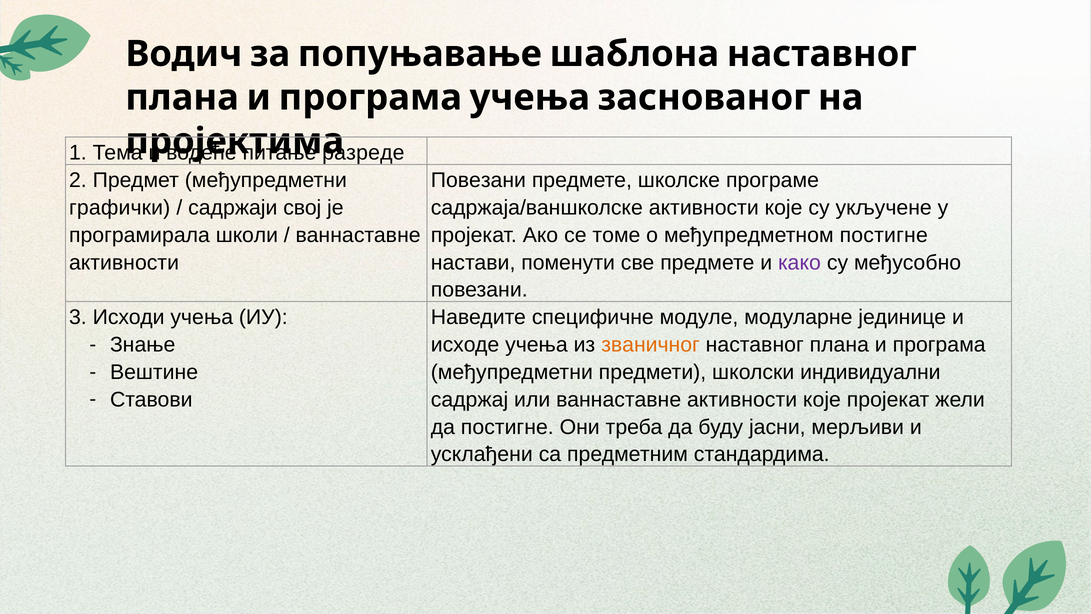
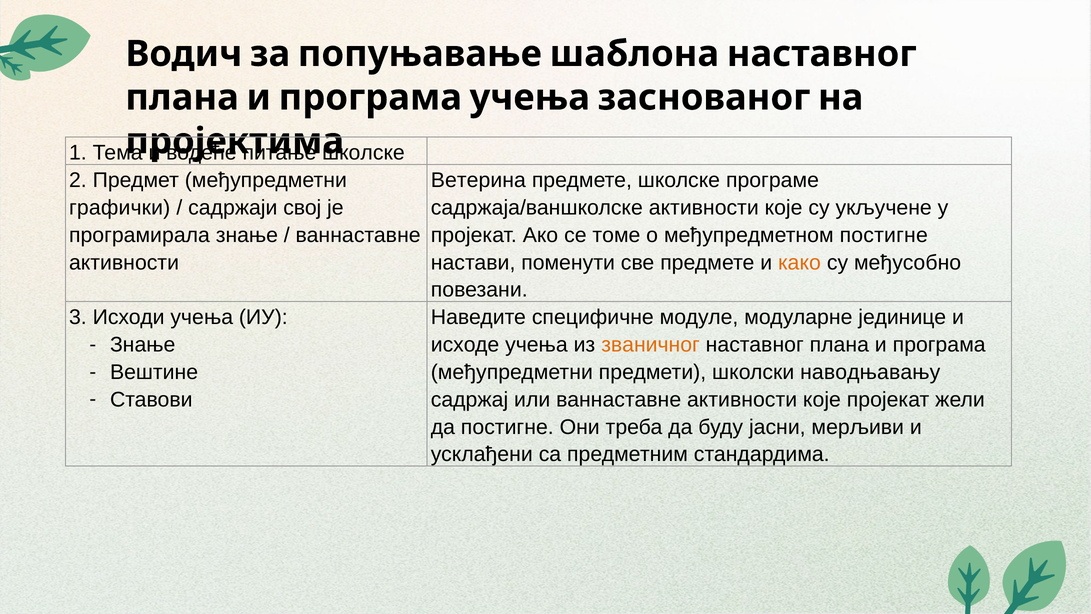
разреде at (363, 153): разреде -> школске
Повезани at (478, 180): Повезани -> Ветерина
програмирала школи: школи -> знање
како colour: purple -> orange
индивидуални: индивидуални -> наводњавању
